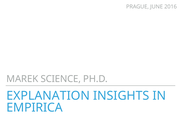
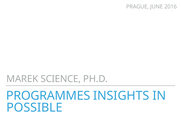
EXPLANATION: EXPLANATION -> PROGRAMMES
EMPIRICA: EMPIRICA -> POSSIBLE
